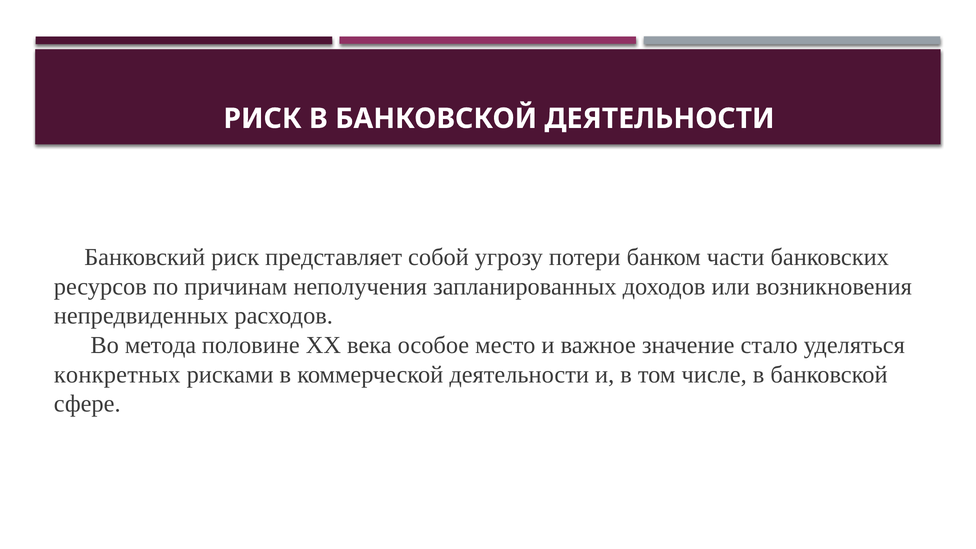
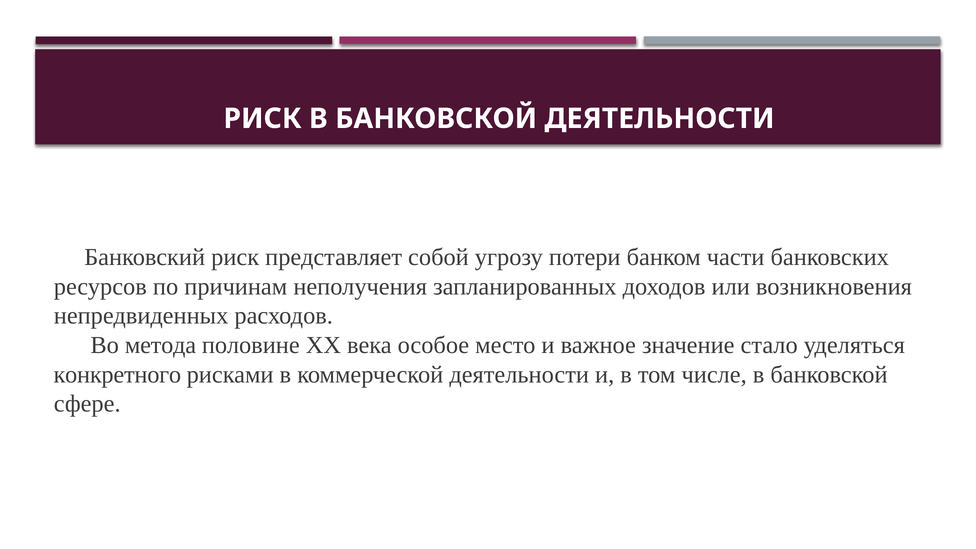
конкретных: конкретных -> конкретного
